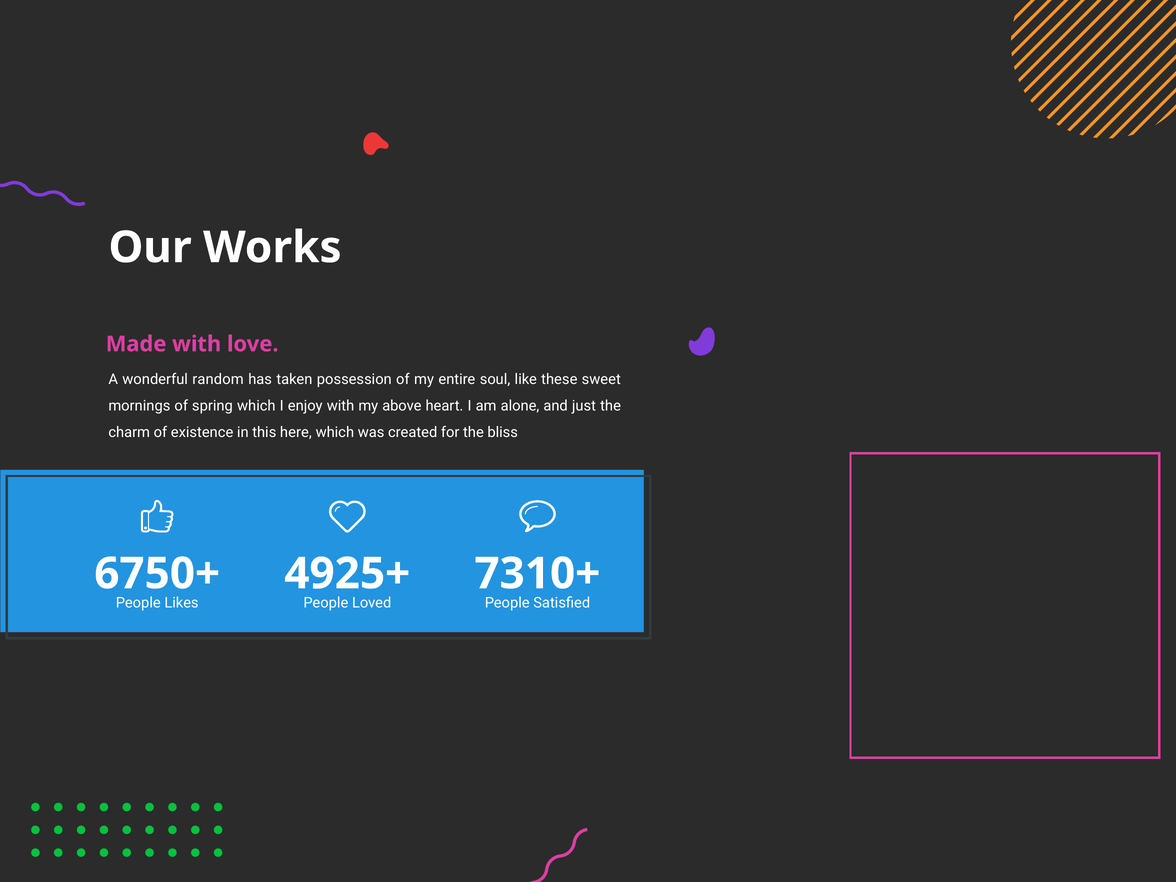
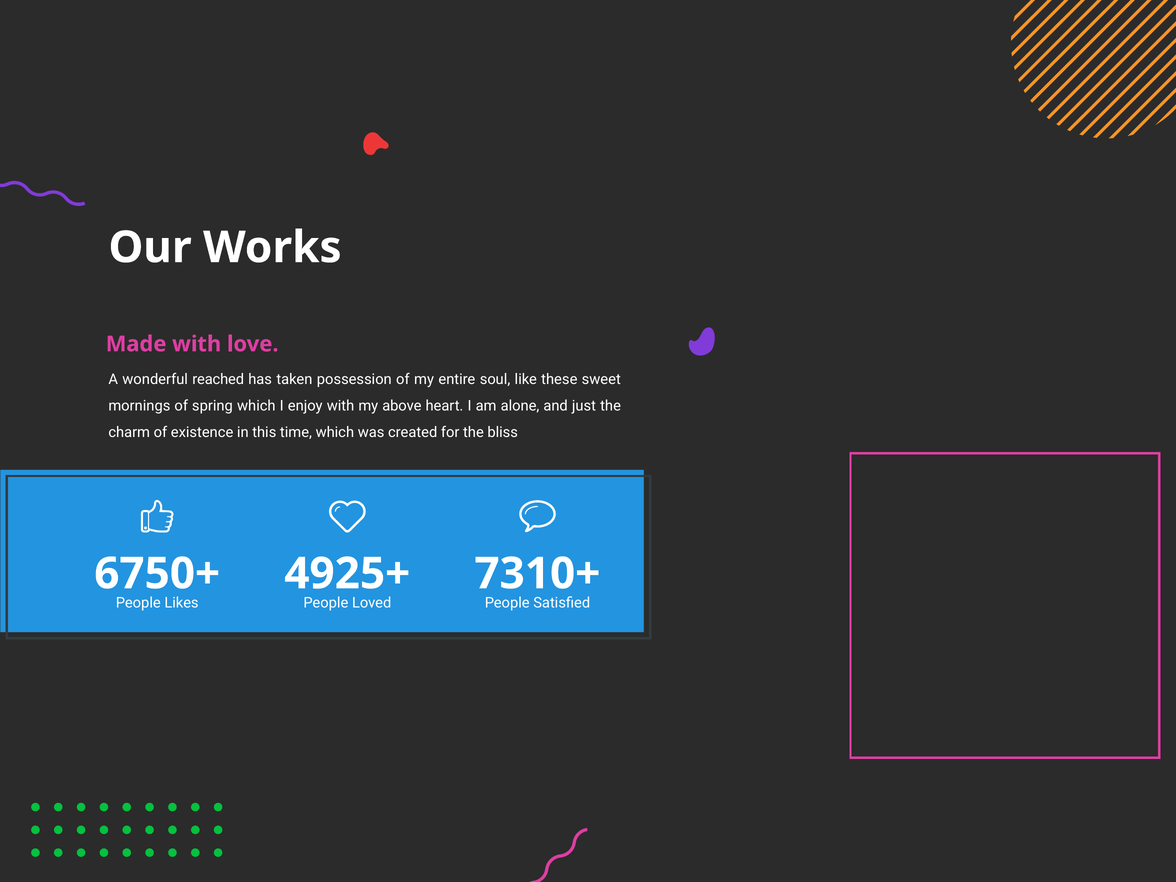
random: random -> reached
here: here -> time
